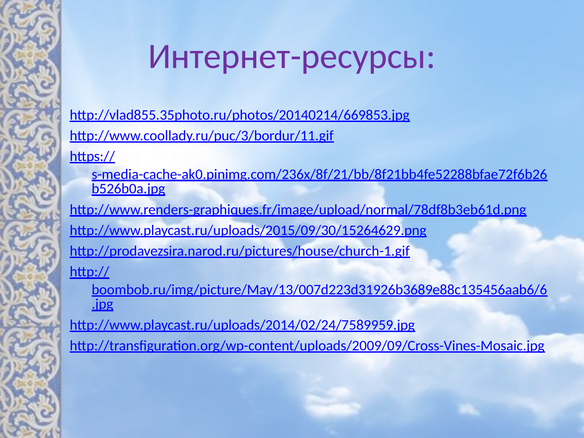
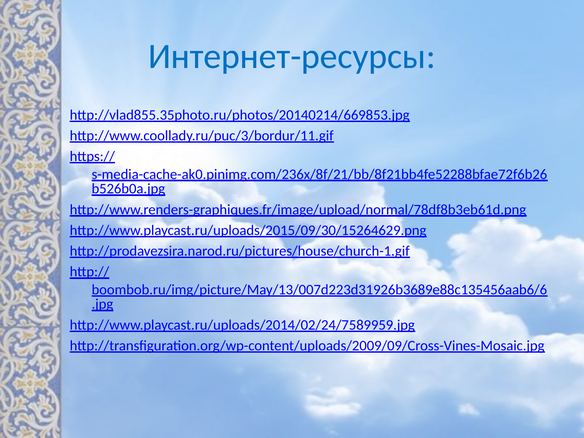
Интернет-ресурсы colour: purple -> blue
